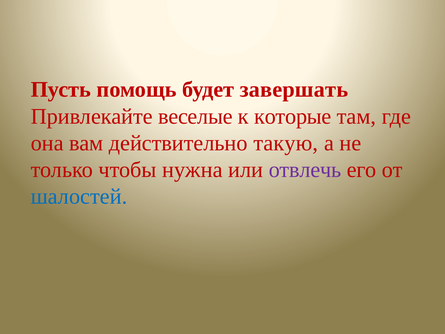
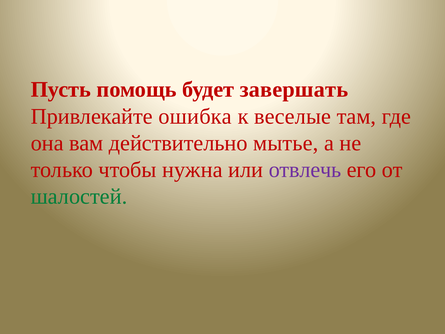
веселые: веселые -> ошибка
которые: которые -> веселые
такую: такую -> мытье
шалостей colour: blue -> green
